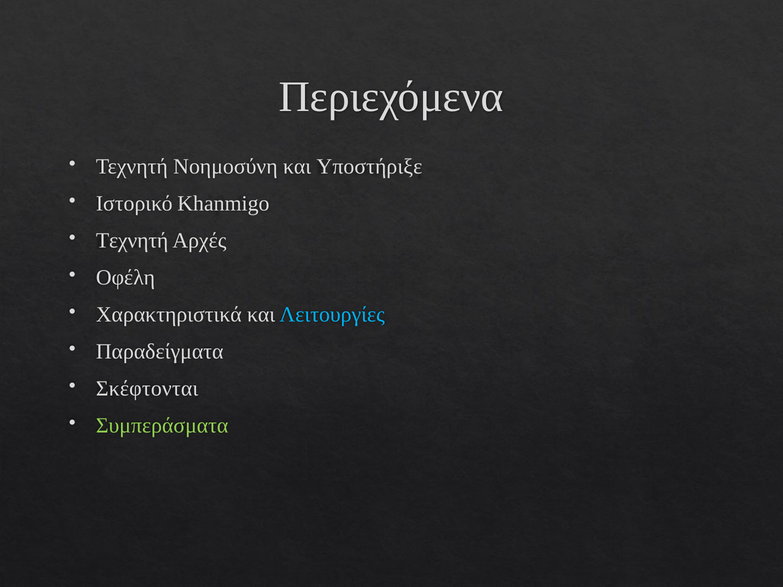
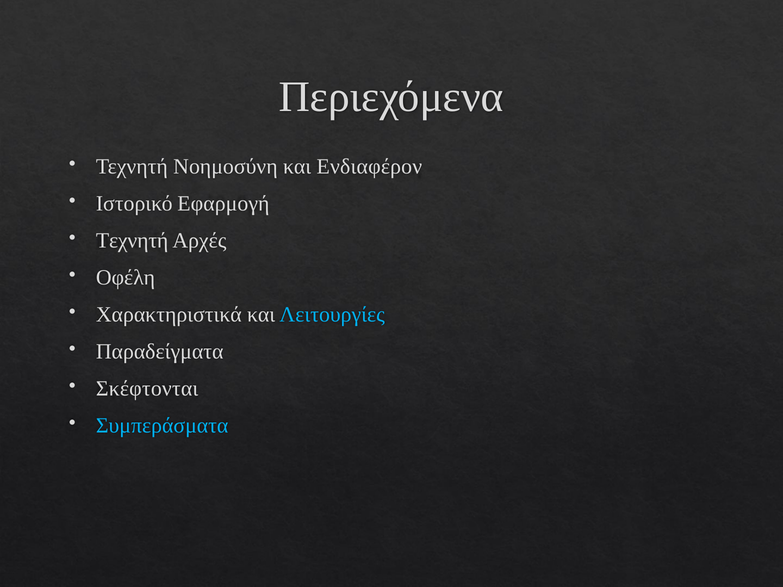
Υποστήριξε: Υποστήριξε -> Ενδιαφέρον
Khanmigo: Khanmigo -> Εφαρμογή
Συμπεράσματα colour: light green -> light blue
